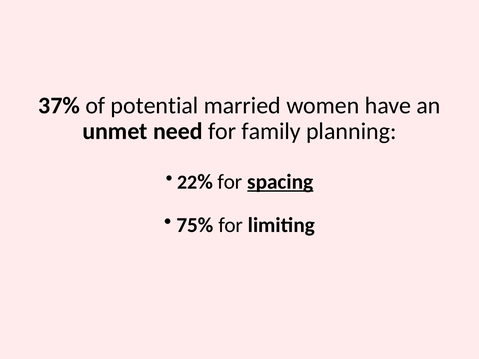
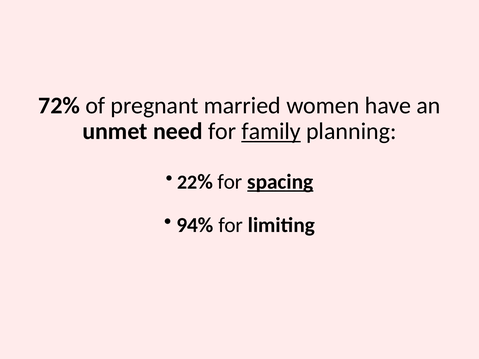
37%: 37% -> 72%
potential: potential -> pregnant
family underline: none -> present
75%: 75% -> 94%
